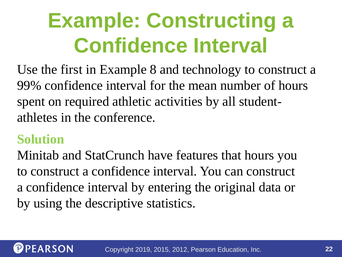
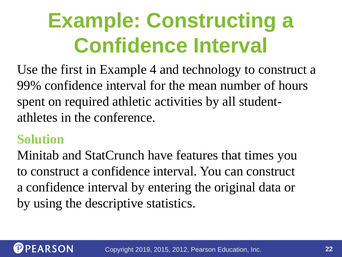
8: 8 -> 4
that hours: hours -> times
